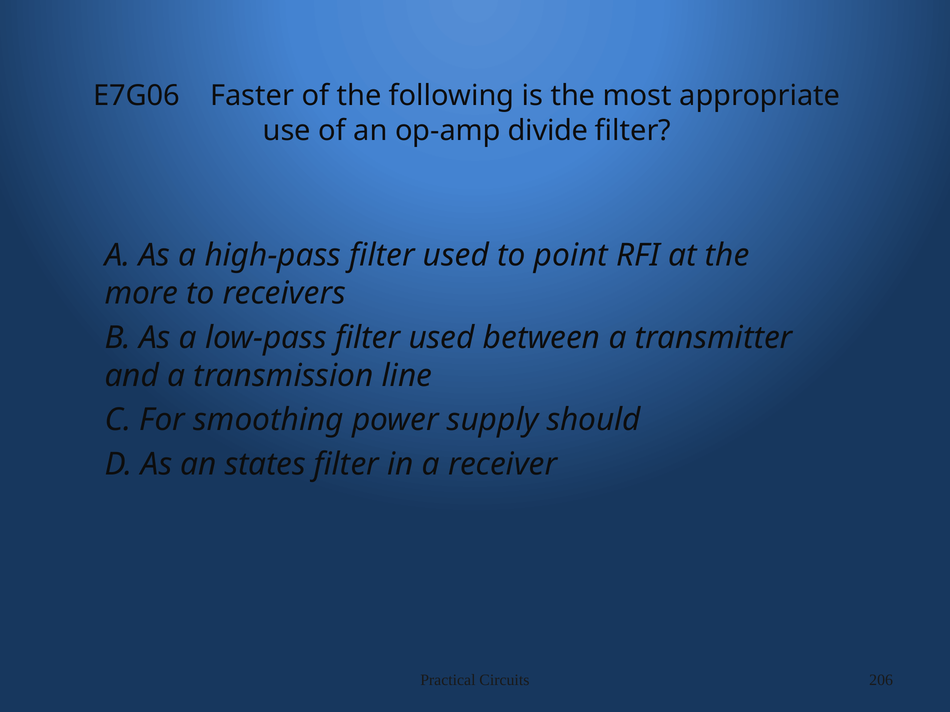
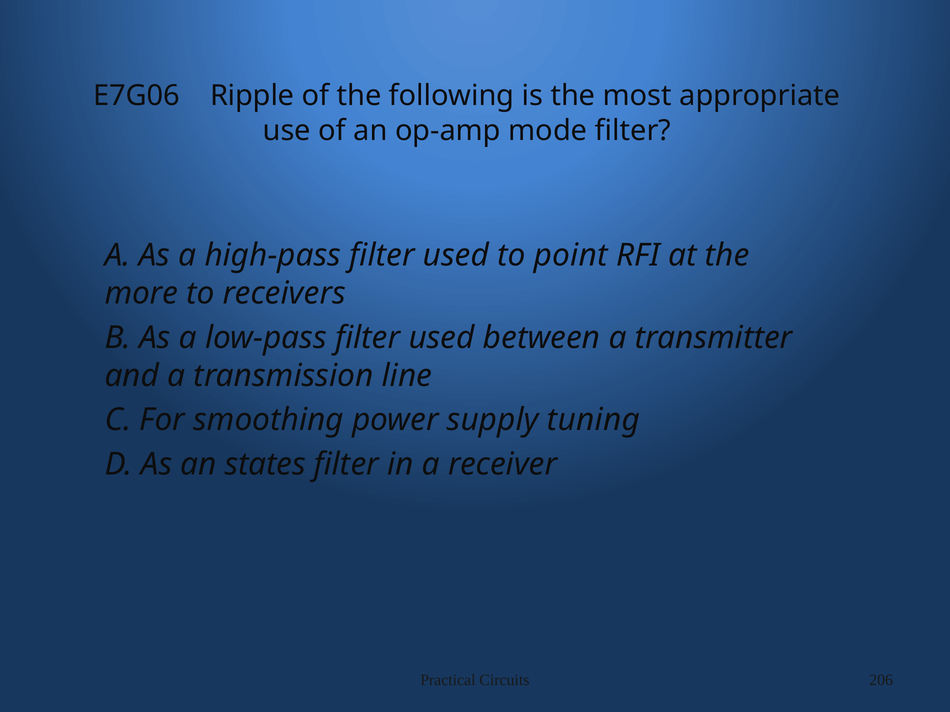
Faster: Faster -> Ripple
divide: divide -> mode
should: should -> tuning
